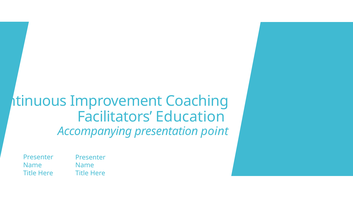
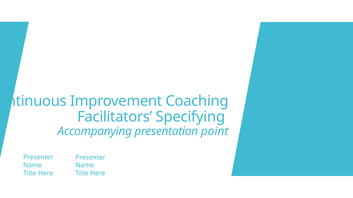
Education: Education -> Specifying
